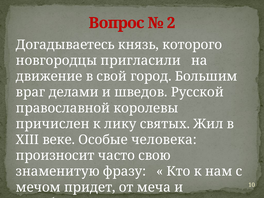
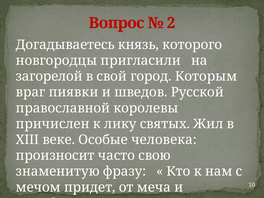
движение: движение -> загорелой
Большим: Большим -> Которым
делами: делами -> пиявки
